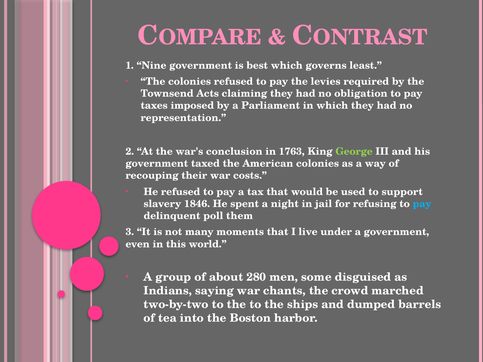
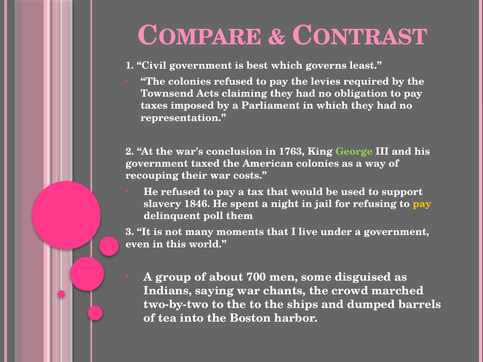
Nine: Nine -> Civil
pay at (422, 204) colour: light blue -> yellow
280: 280 -> 700
